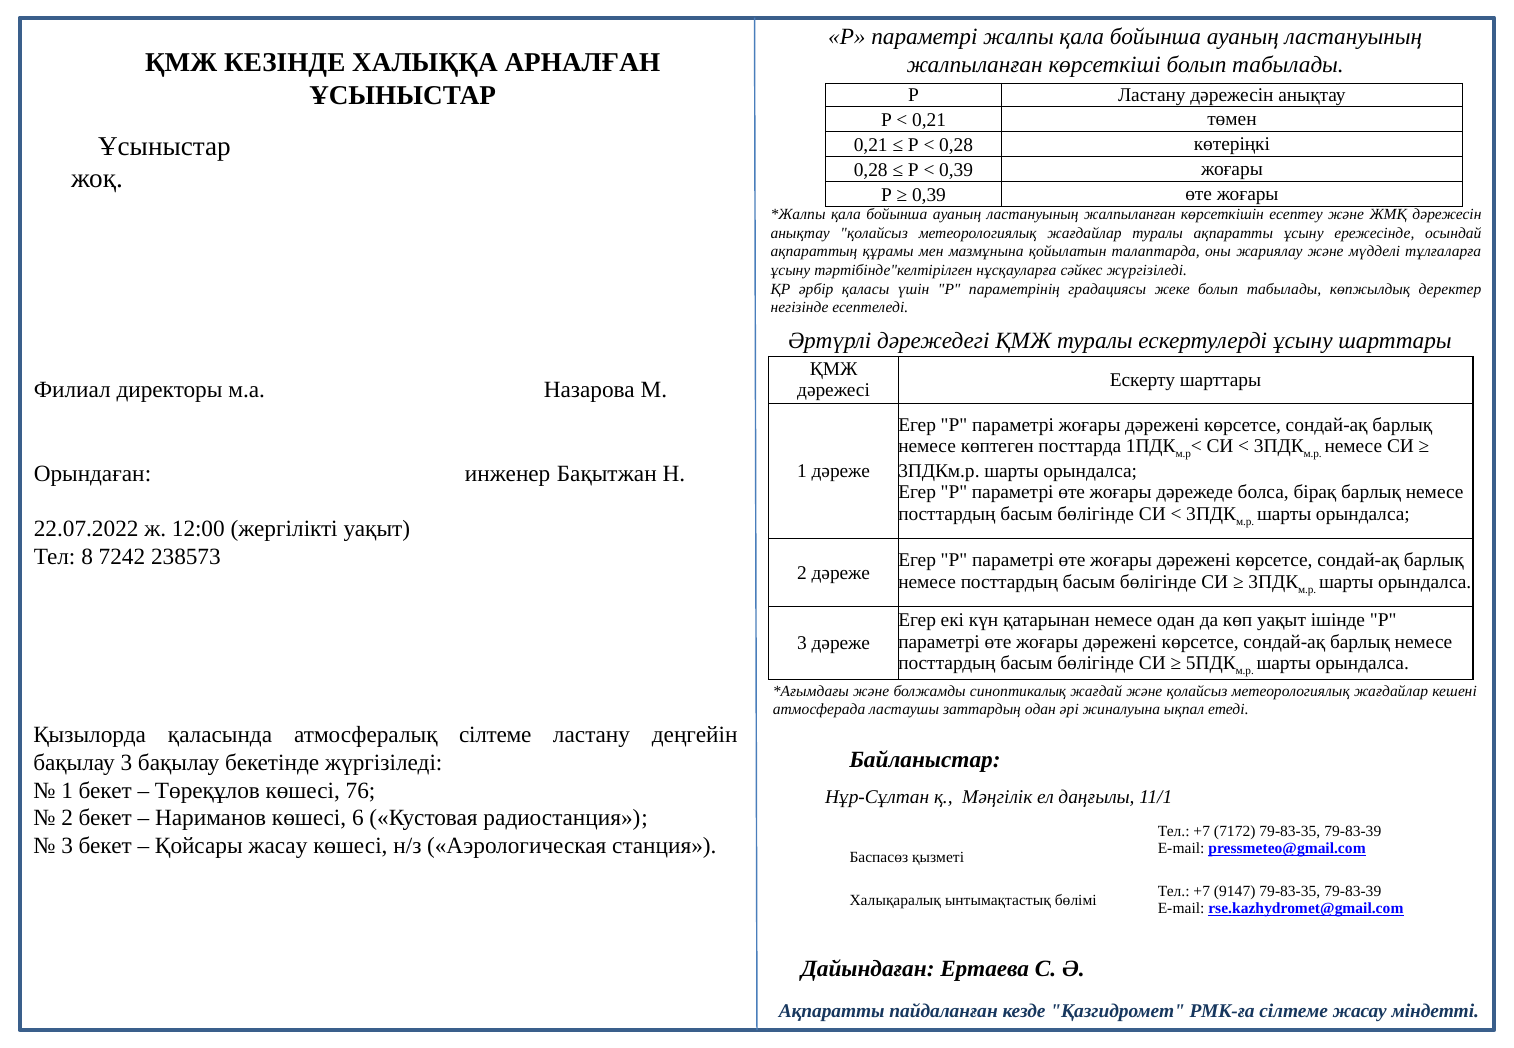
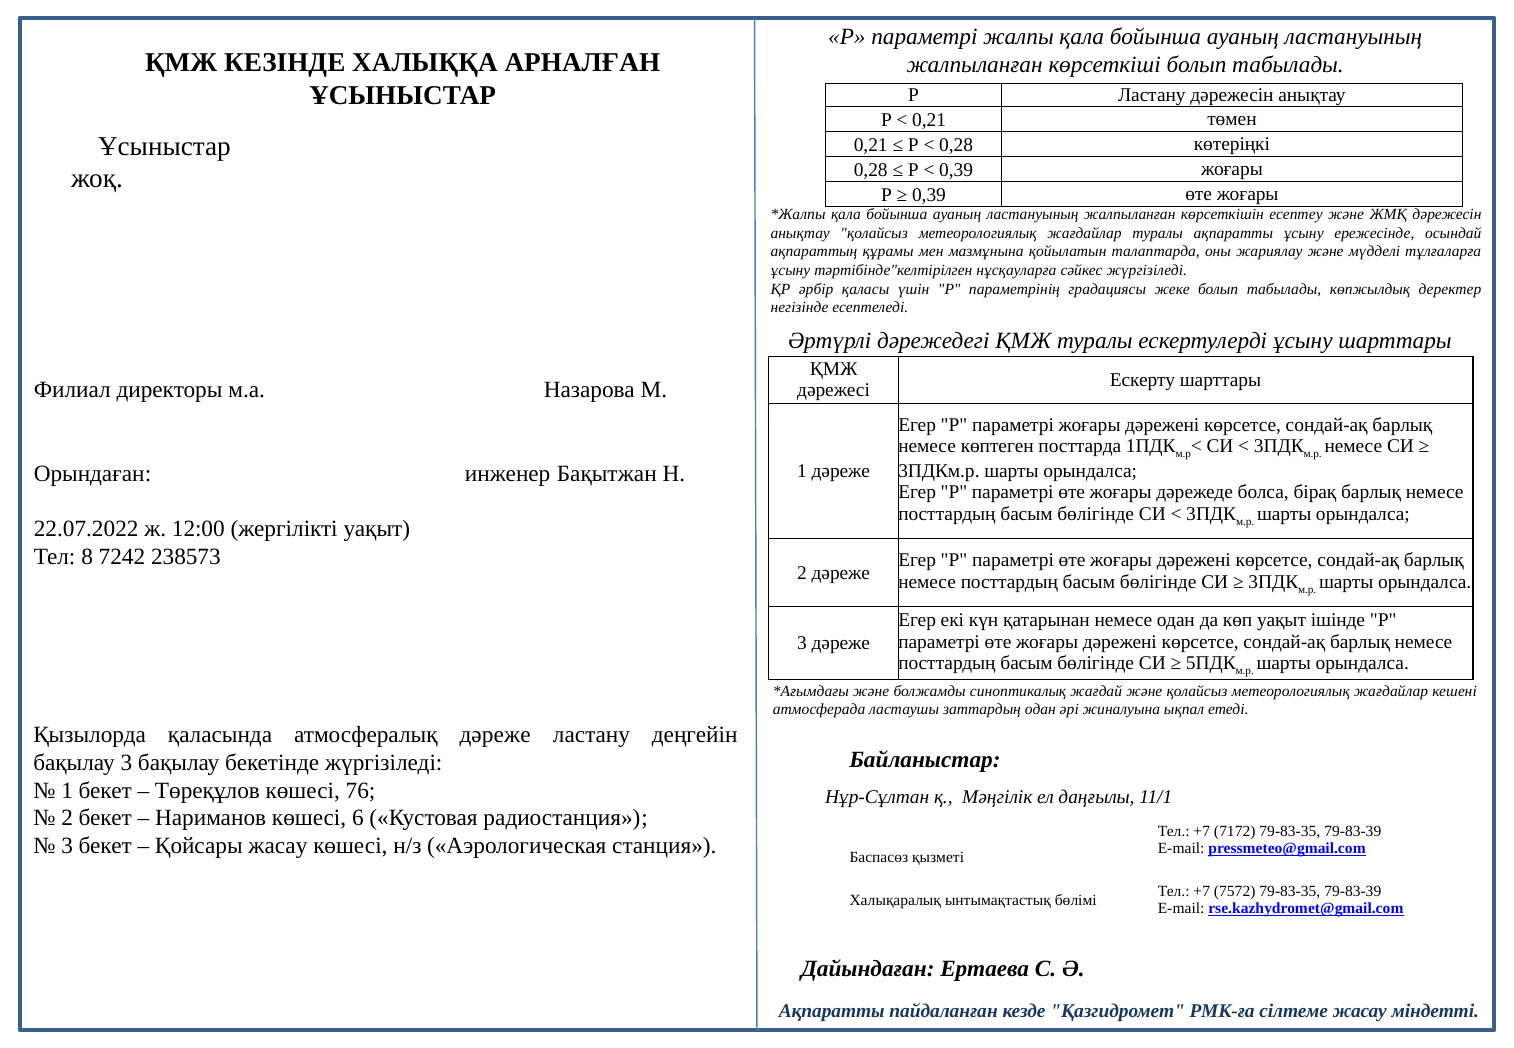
атмосфералық сілтеме: сілтеме -> дәреже
9147: 9147 -> 7572
